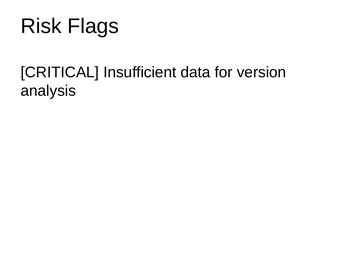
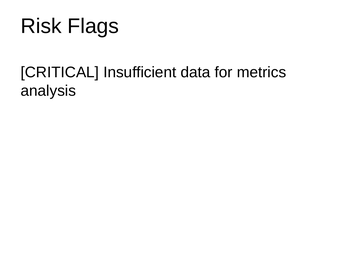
version: version -> metrics
